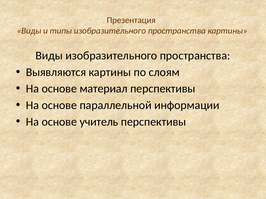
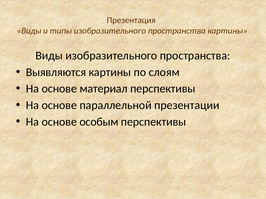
информации: информации -> презентации
учитель: учитель -> особым
